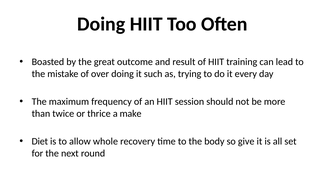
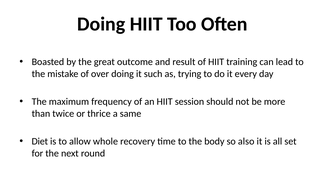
make: make -> same
give: give -> also
